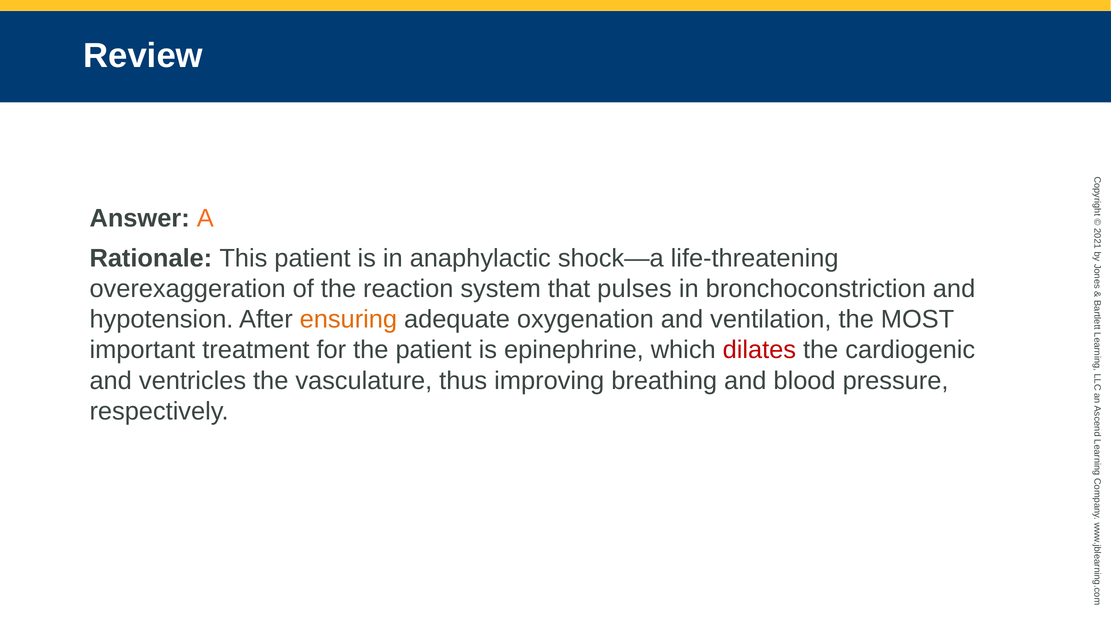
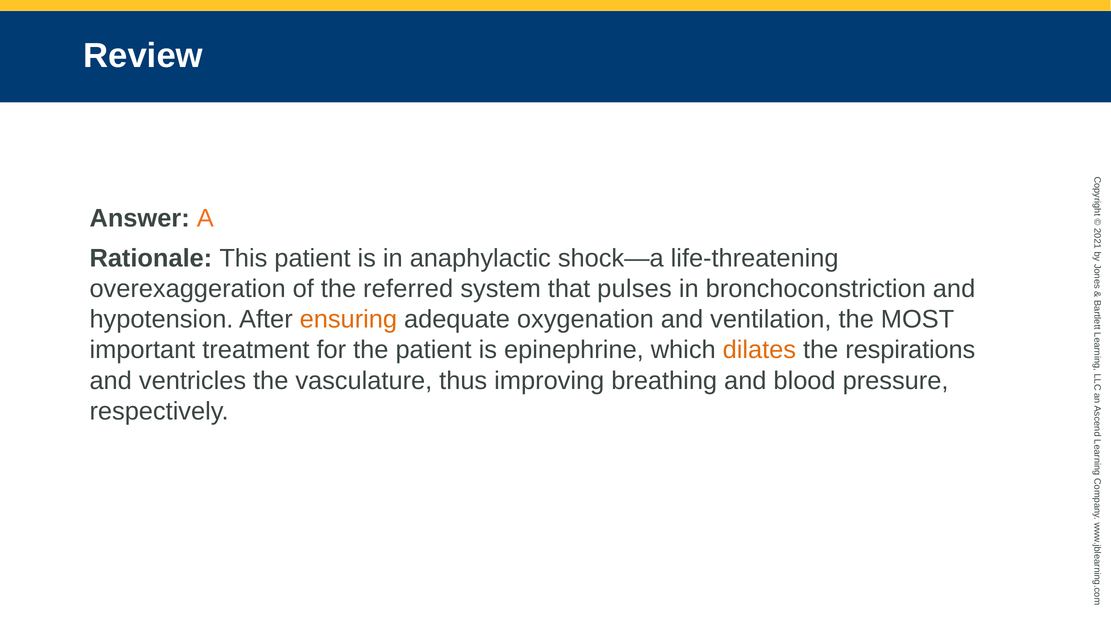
reaction: reaction -> referred
dilates colour: red -> orange
cardiogenic: cardiogenic -> respirations
